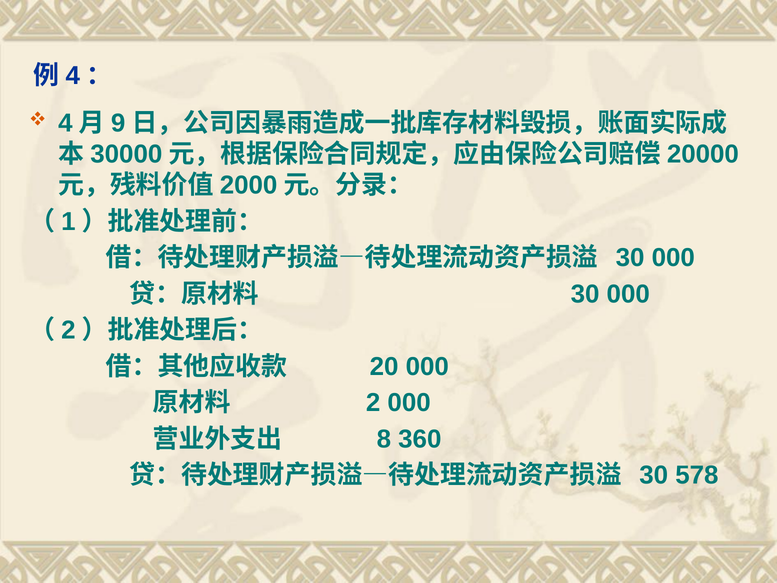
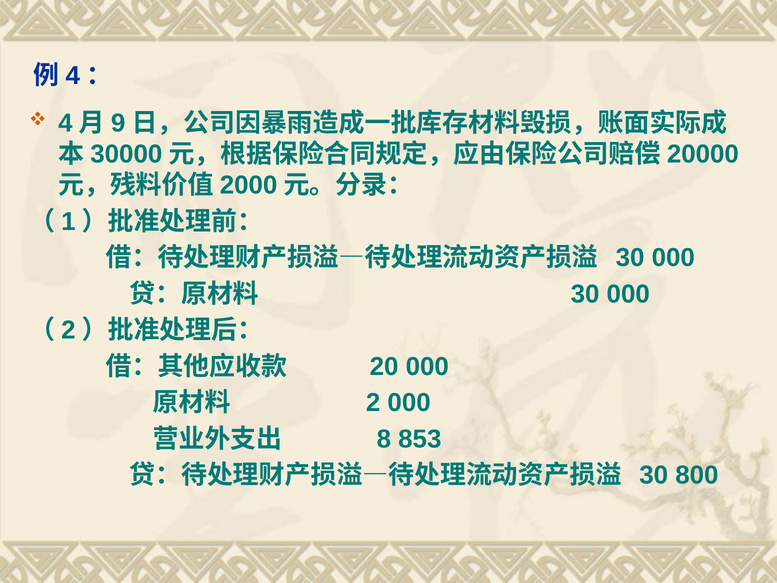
360: 360 -> 853
578: 578 -> 800
